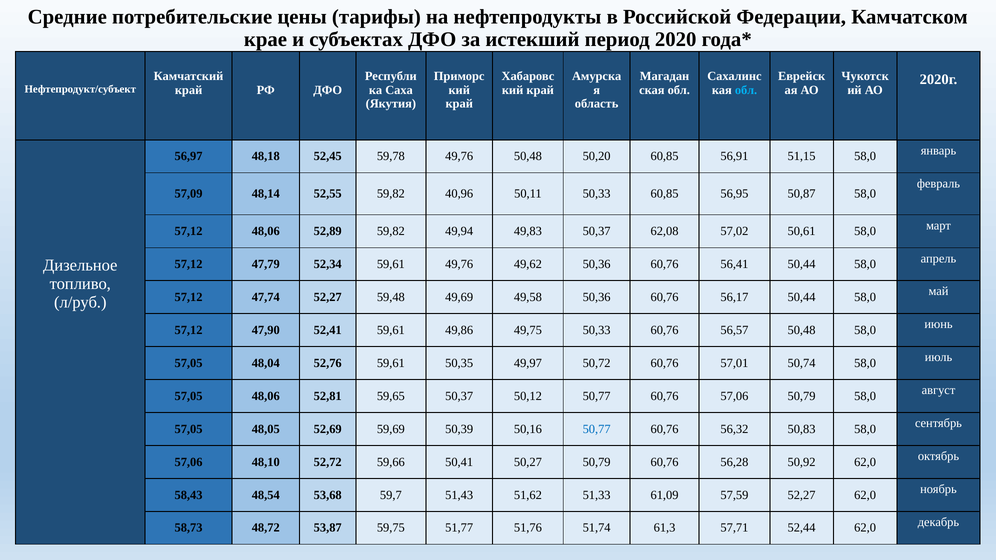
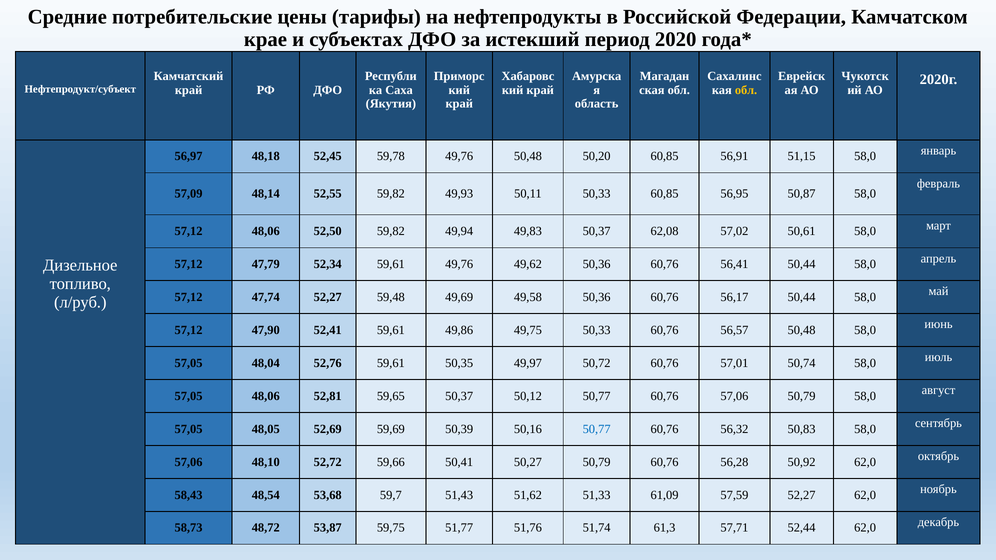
обл at (746, 90) colour: light blue -> yellow
40,96: 40,96 -> 49,93
52,89: 52,89 -> 52,50
